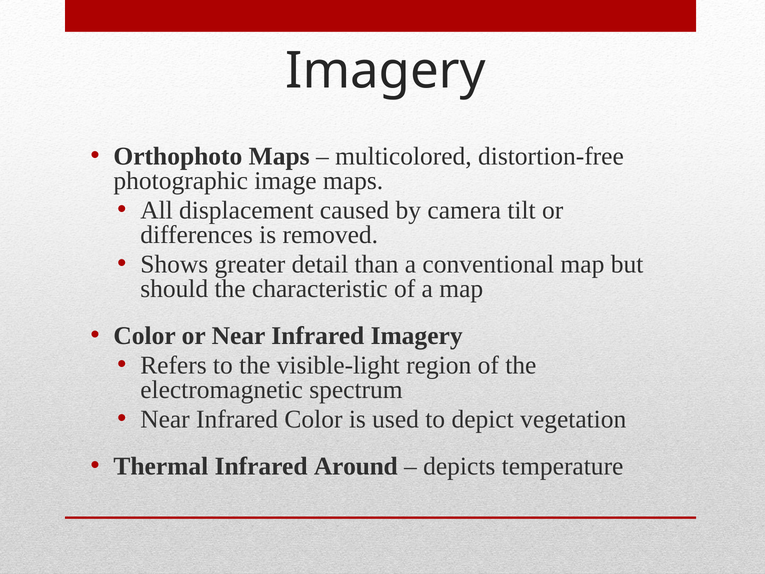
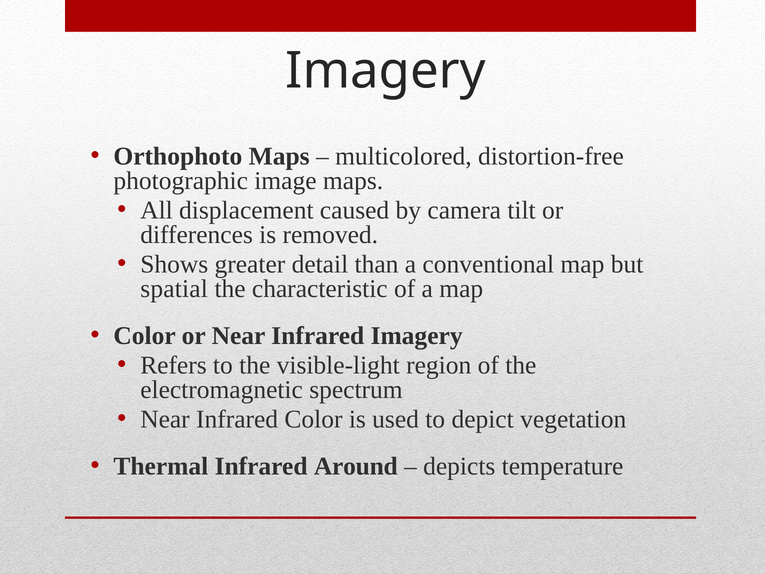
should: should -> spatial
